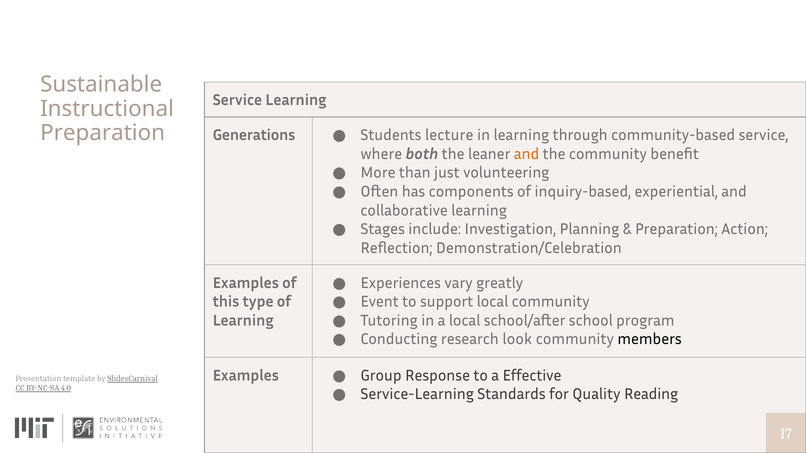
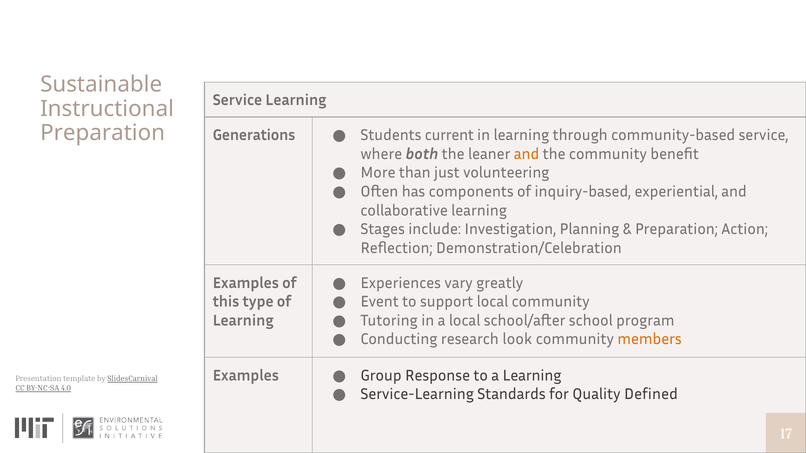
lecture: lecture -> current
members colour: black -> orange
a Effective: Effective -> Learning
Reading: Reading -> Defined
